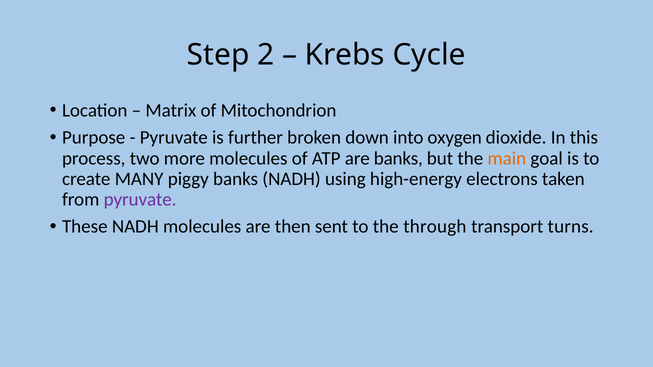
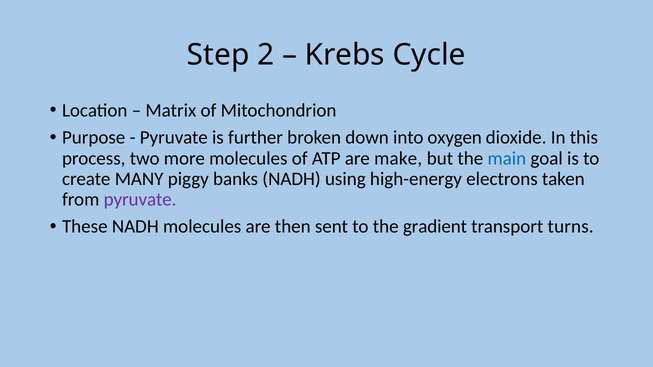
are banks: banks -> make
main colour: orange -> blue
through: through -> gradient
